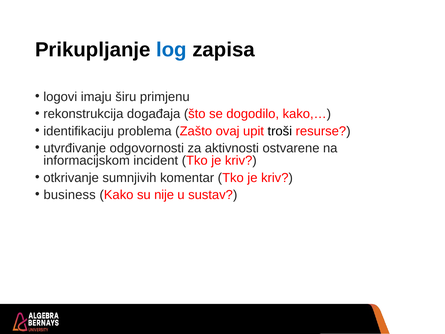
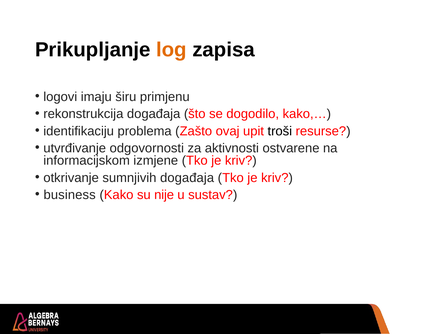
log colour: blue -> orange
incident: incident -> izmjene
sumnjivih komentar: komentar -> događaja
